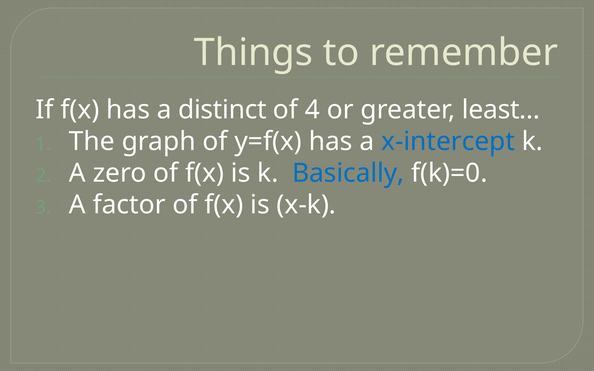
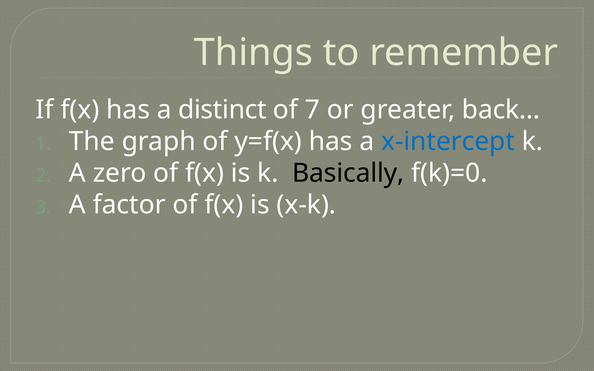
4: 4 -> 7
least…: least… -> back…
Basically colour: blue -> black
